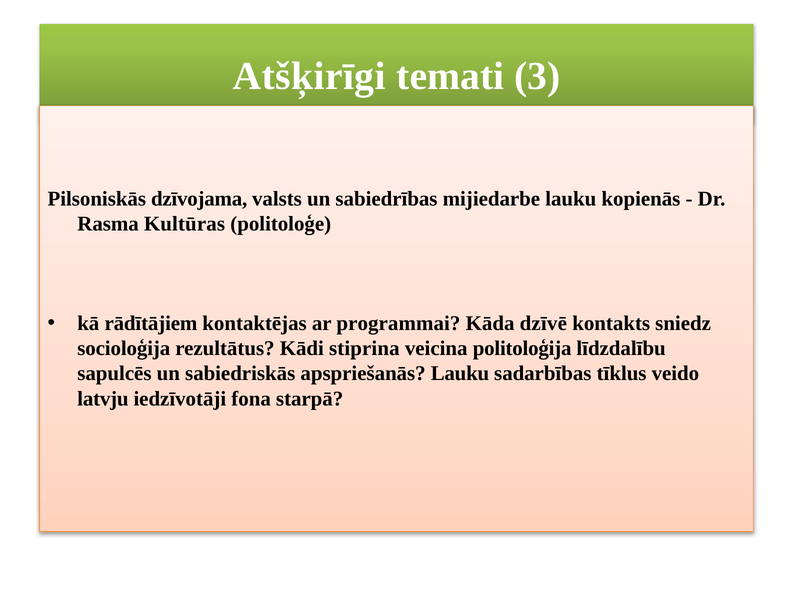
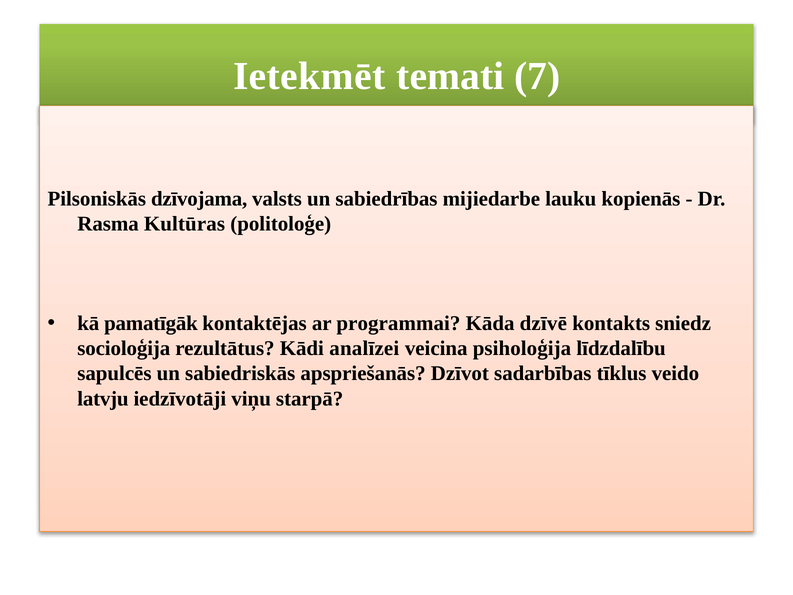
Atšķirīgi: Atšķirīgi -> Ietekmēt
3: 3 -> 7
rādītājiem: rādītājiem -> pamatīgāk
stiprina: stiprina -> analīzei
politoloģija: politoloģija -> psiholoģija
apspriešanās Lauku: Lauku -> Dzīvot
fona: fona -> viņu
